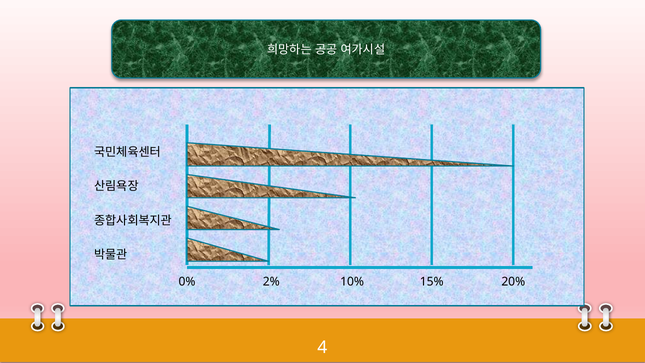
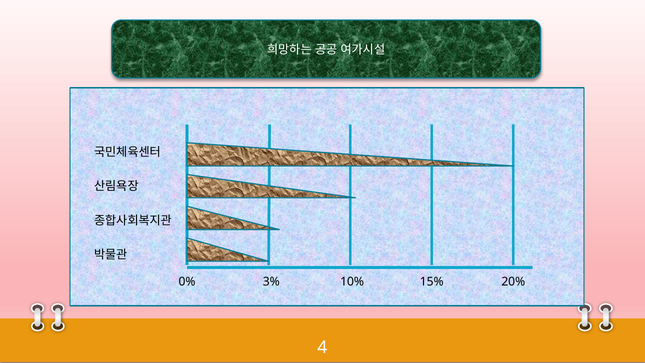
2%: 2% -> 3%
